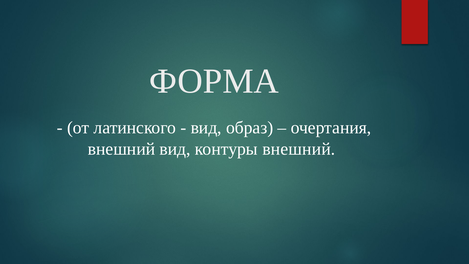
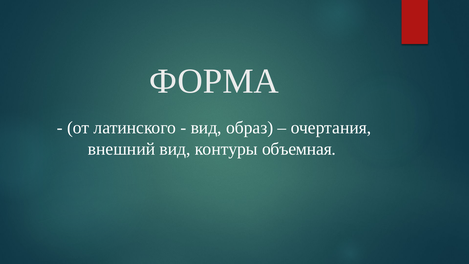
контуры внешний: внешний -> объемная
